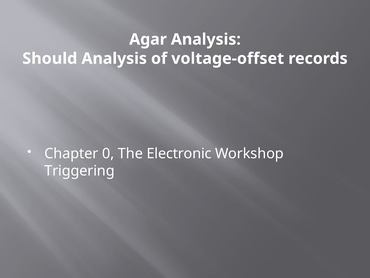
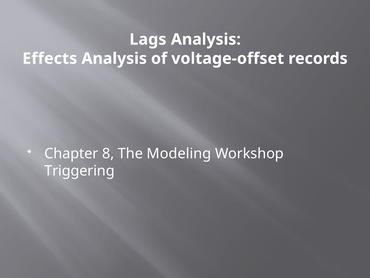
Agar: Agar -> Lags
Should: Should -> Effects
0: 0 -> 8
Electronic: Electronic -> Modeling
